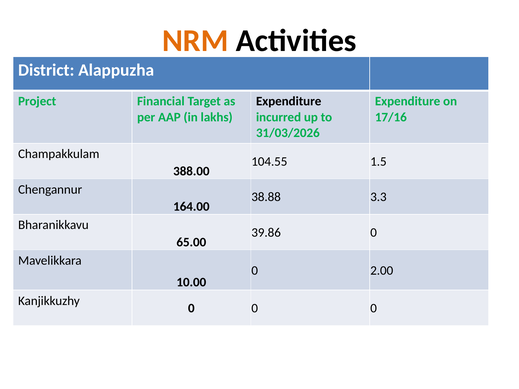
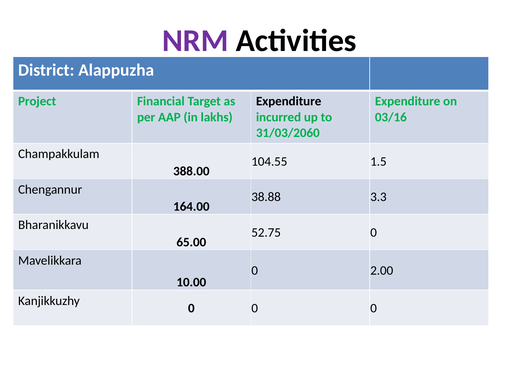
NRM colour: orange -> purple
17/16: 17/16 -> 03/16
31/03/2026: 31/03/2026 -> 31/03/2060
39.86: 39.86 -> 52.75
